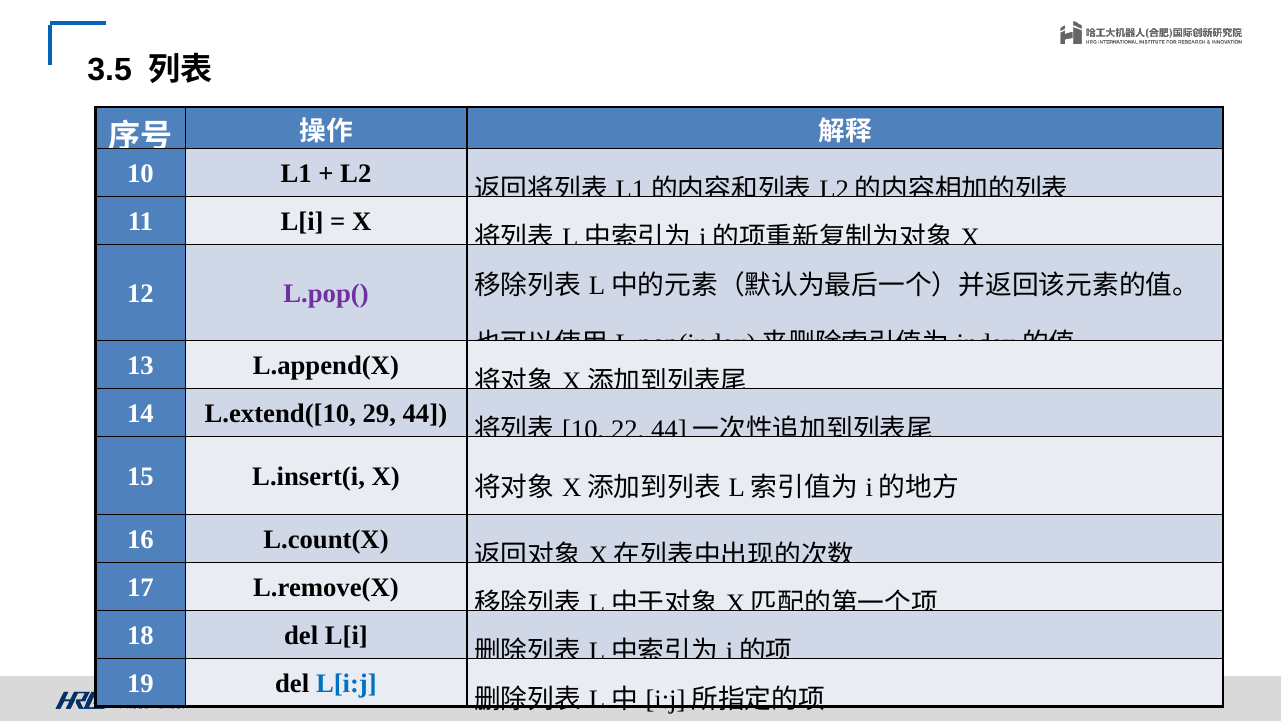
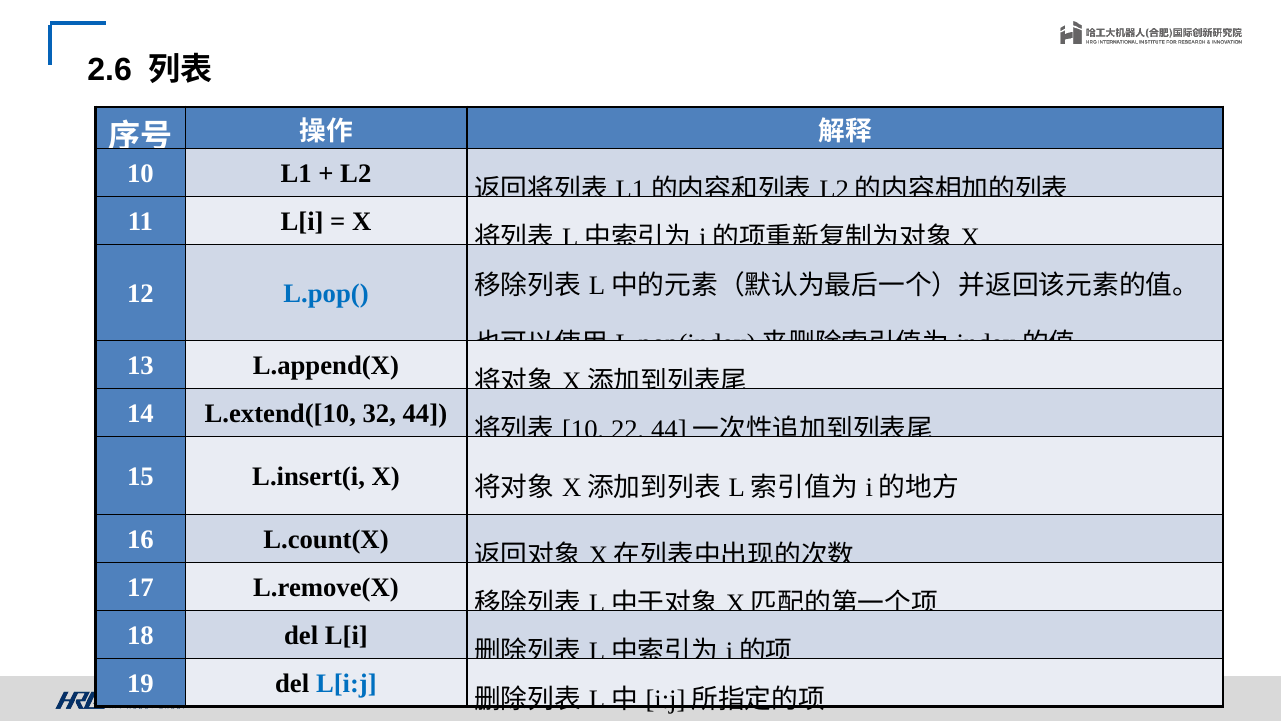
3.5: 3.5 -> 2.6
L.pop( colour: purple -> blue
29: 29 -> 32
